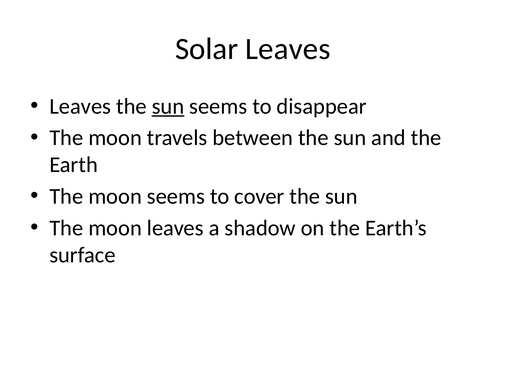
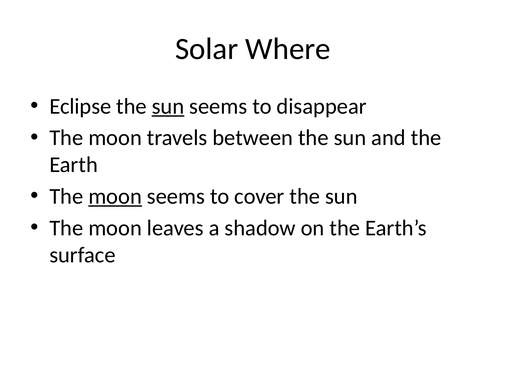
Solar Leaves: Leaves -> Where
Leaves at (80, 106): Leaves -> Eclipse
moon at (115, 196) underline: none -> present
